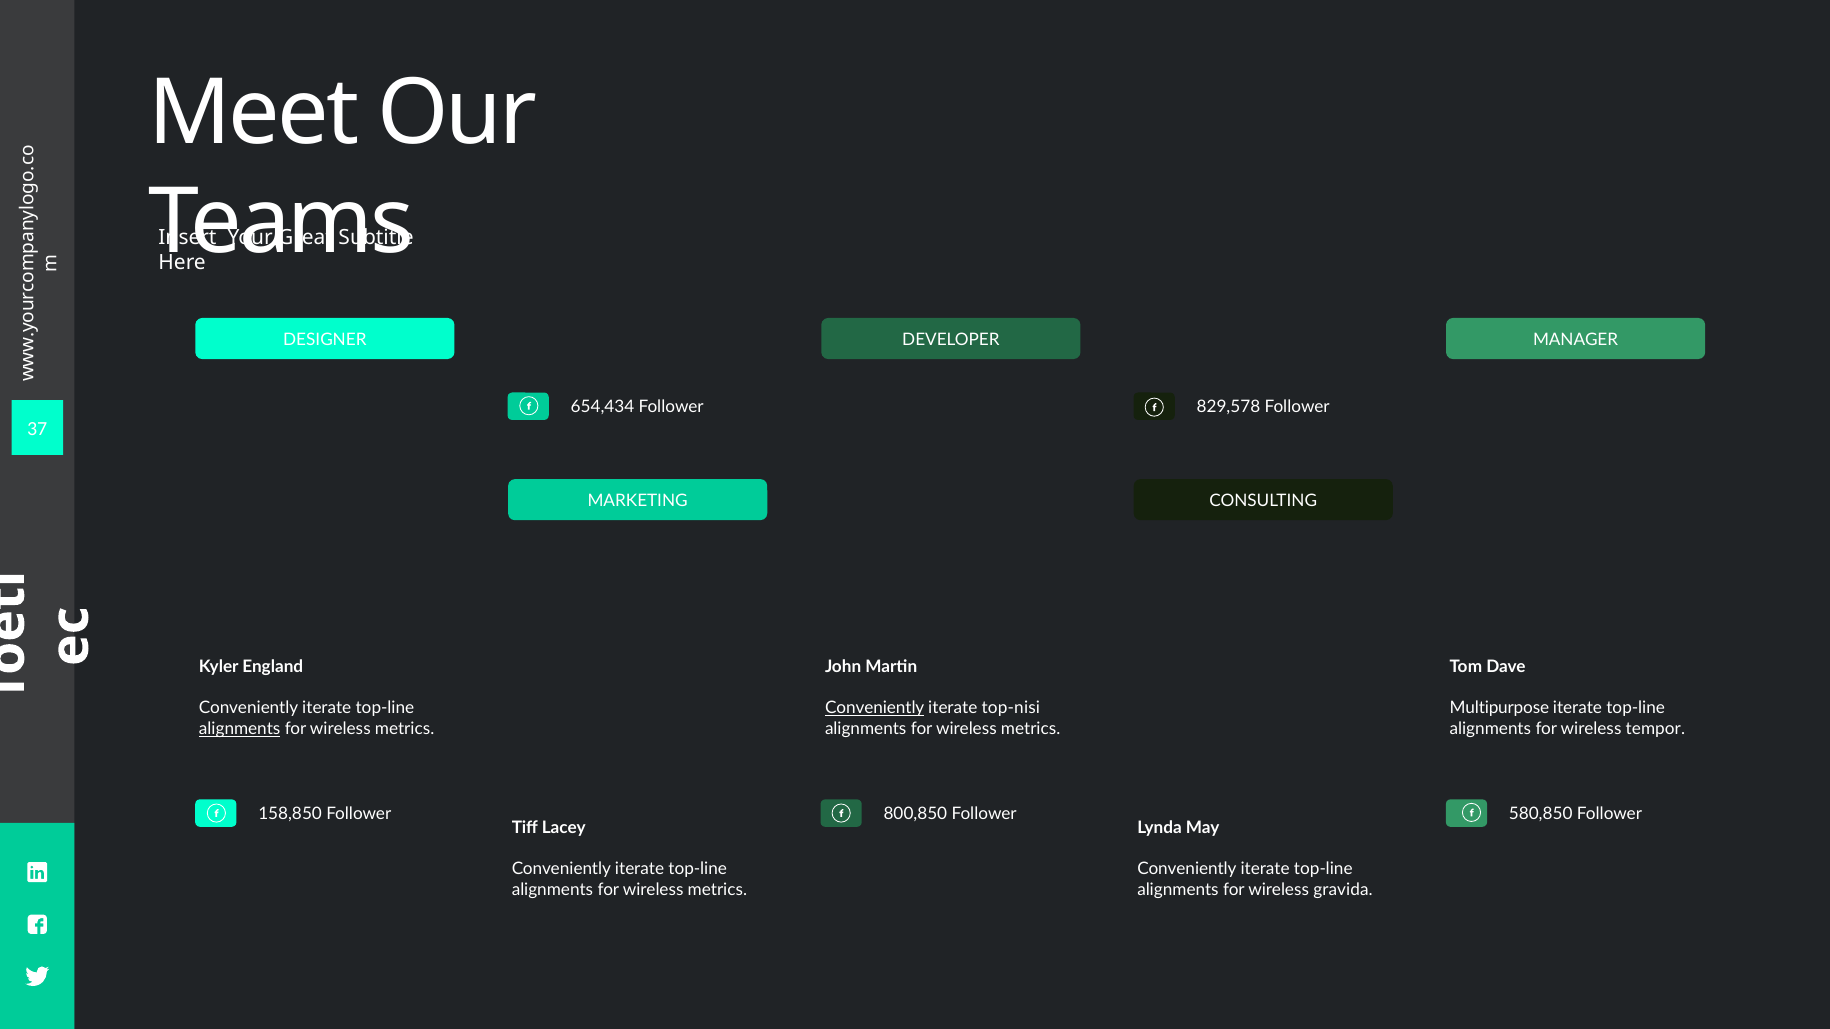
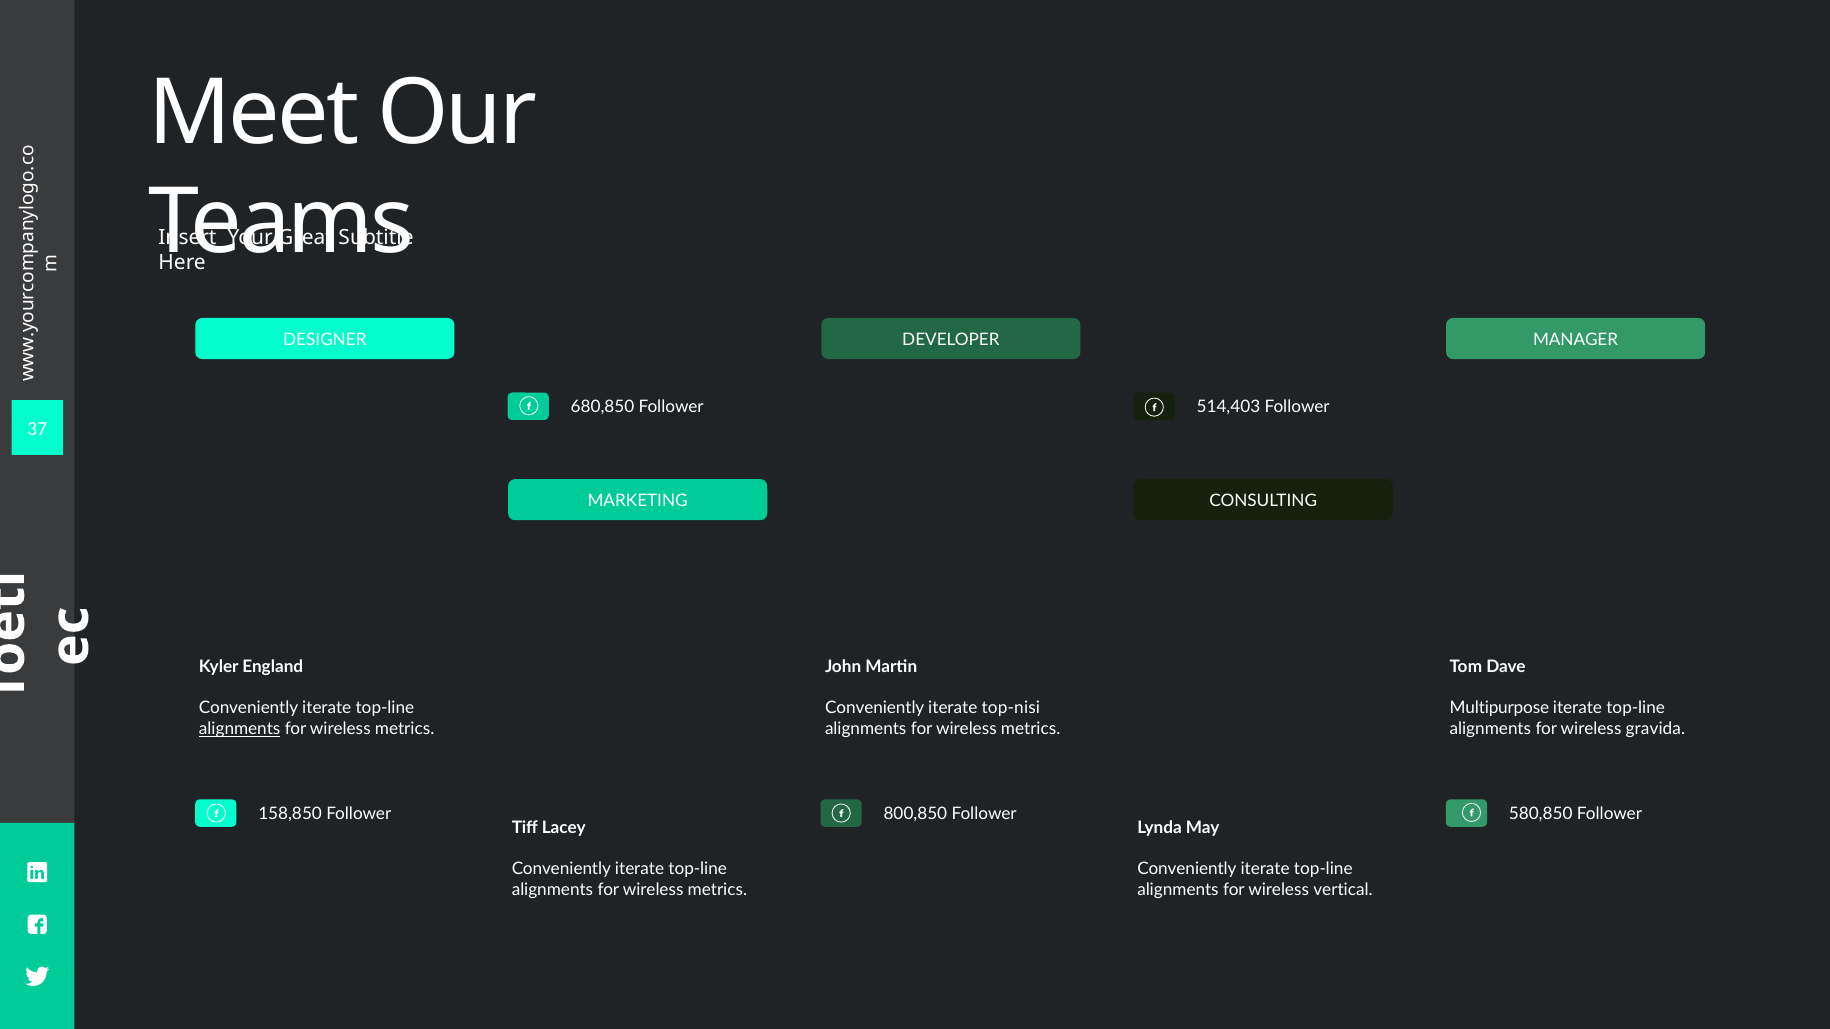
654,434: 654,434 -> 680,850
829,578: 829,578 -> 514,403
Conveniently at (875, 708) underline: present -> none
tempor: tempor -> gravida
gravida: gravida -> vertical
